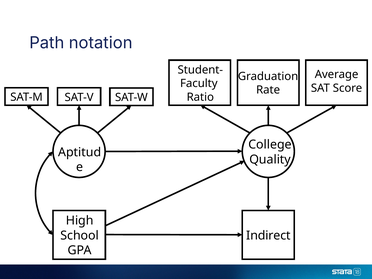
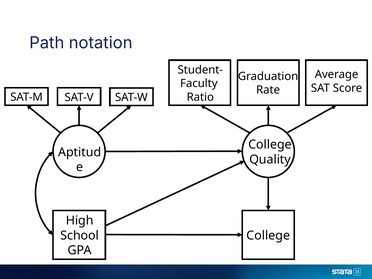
Indirect at (268, 236): Indirect -> College
